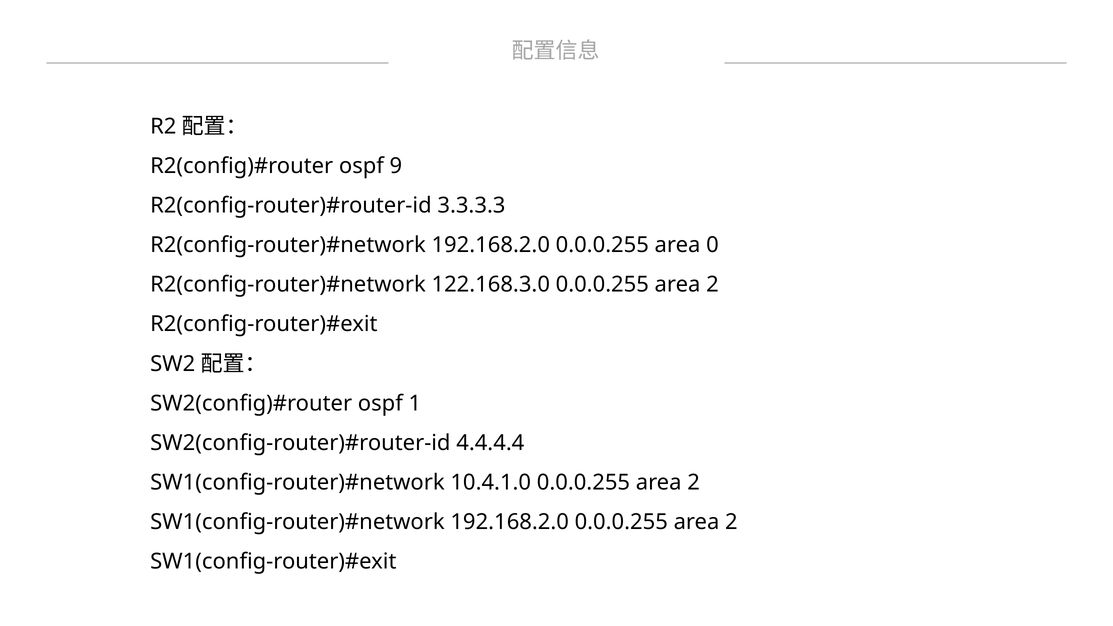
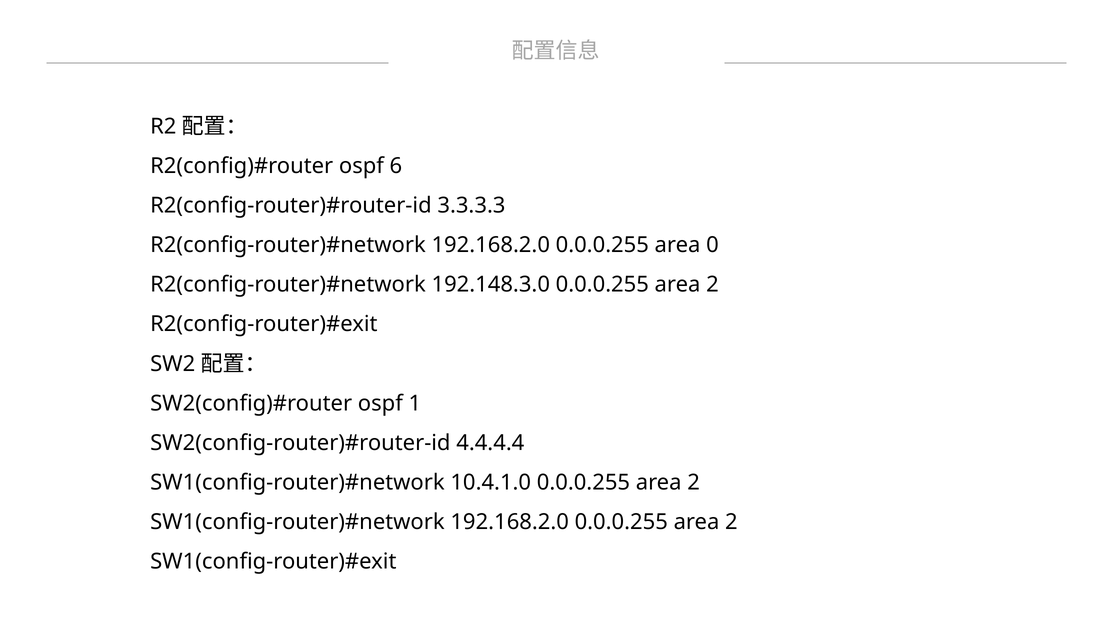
9: 9 -> 6
122.168.3.0: 122.168.3.0 -> 192.148.3.0
